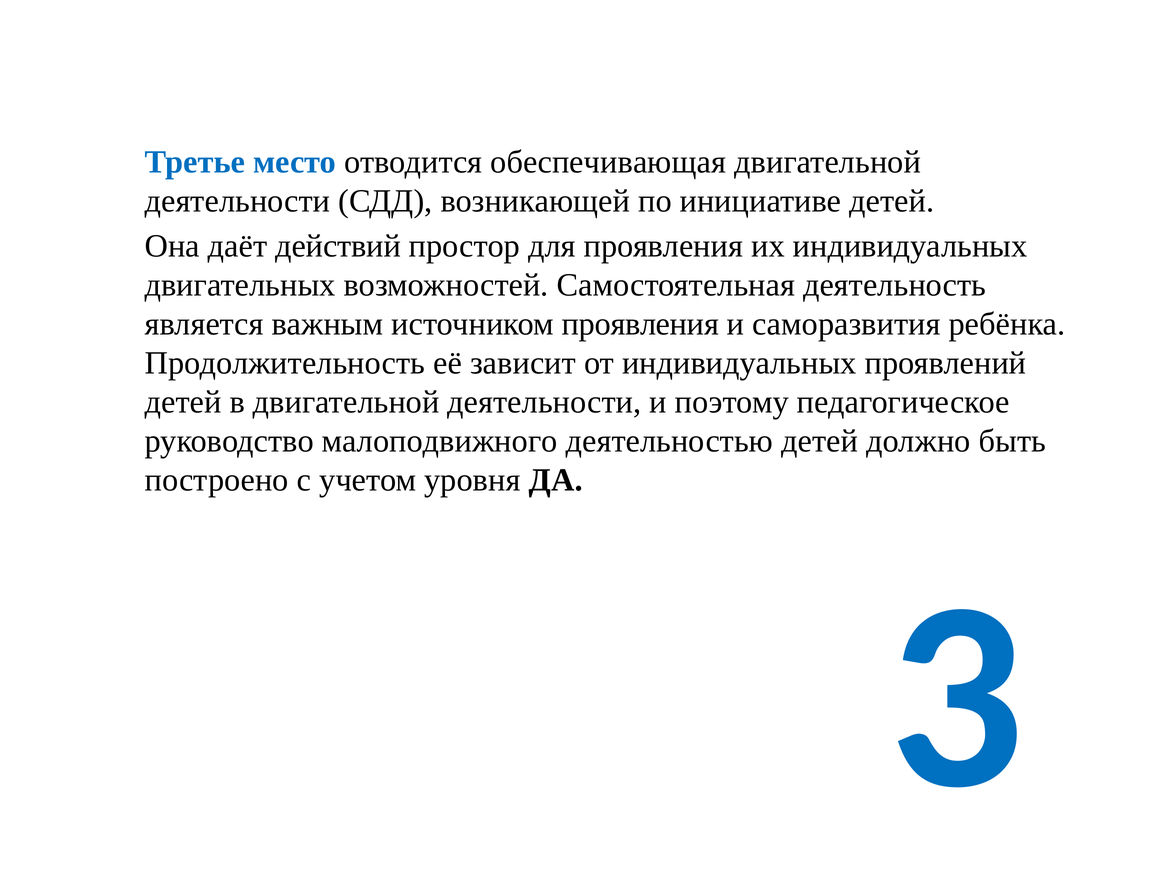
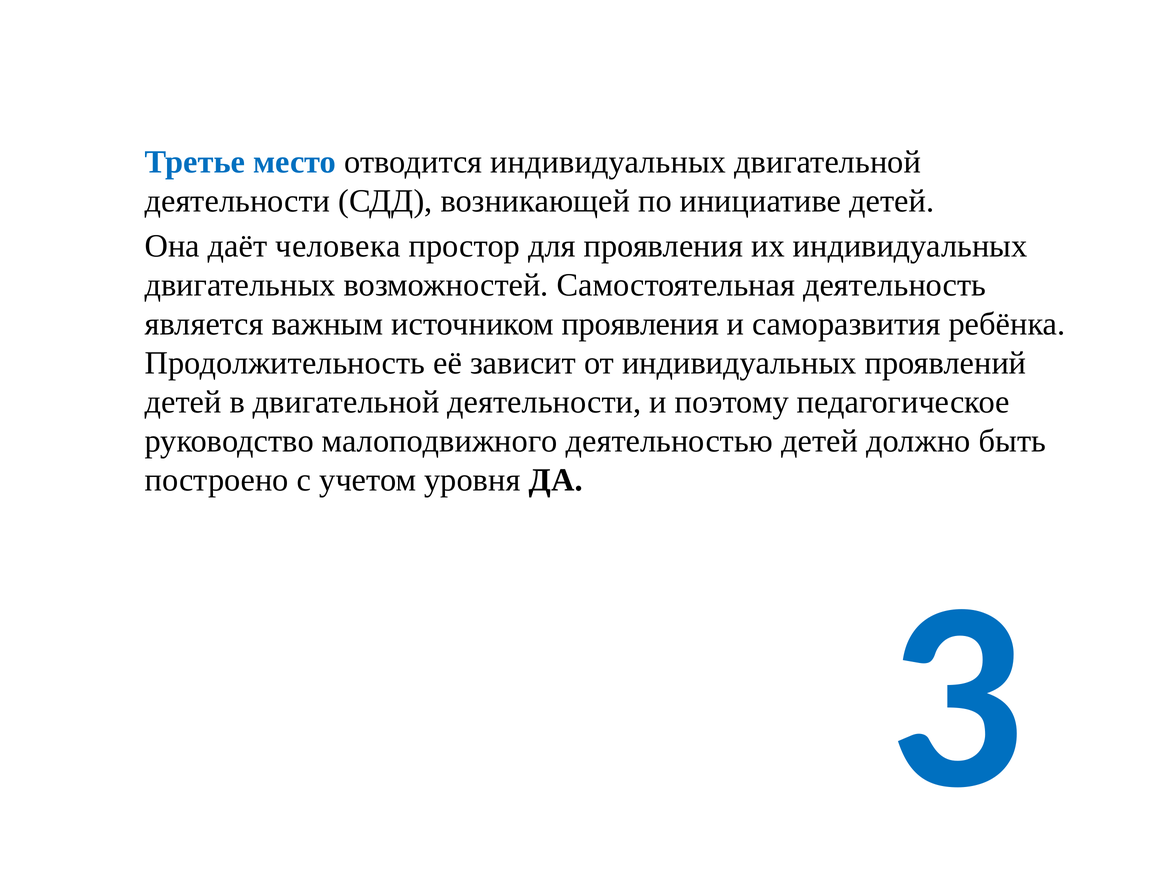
отводится обеспечивающая: обеспечивающая -> индивидуальных
действий: действий -> человека
